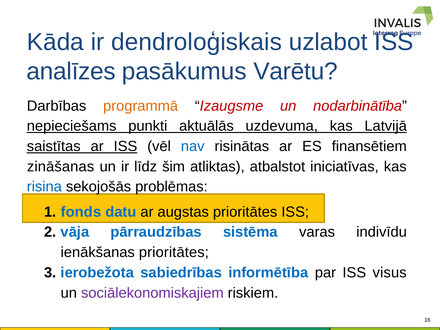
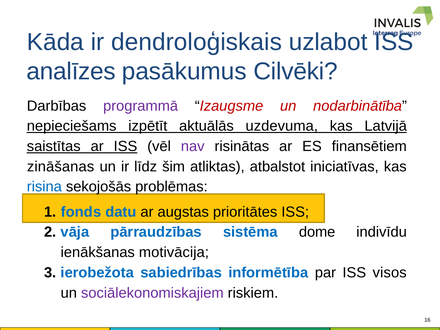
Varētu: Varētu -> Cilvēki
programmā colour: orange -> purple
punkti: punkti -> izpētīt
nav colour: blue -> purple
varas: varas -> dome
ienākšanas prioritātes: prioritātes -> motivācija
visus: visus -> visos
